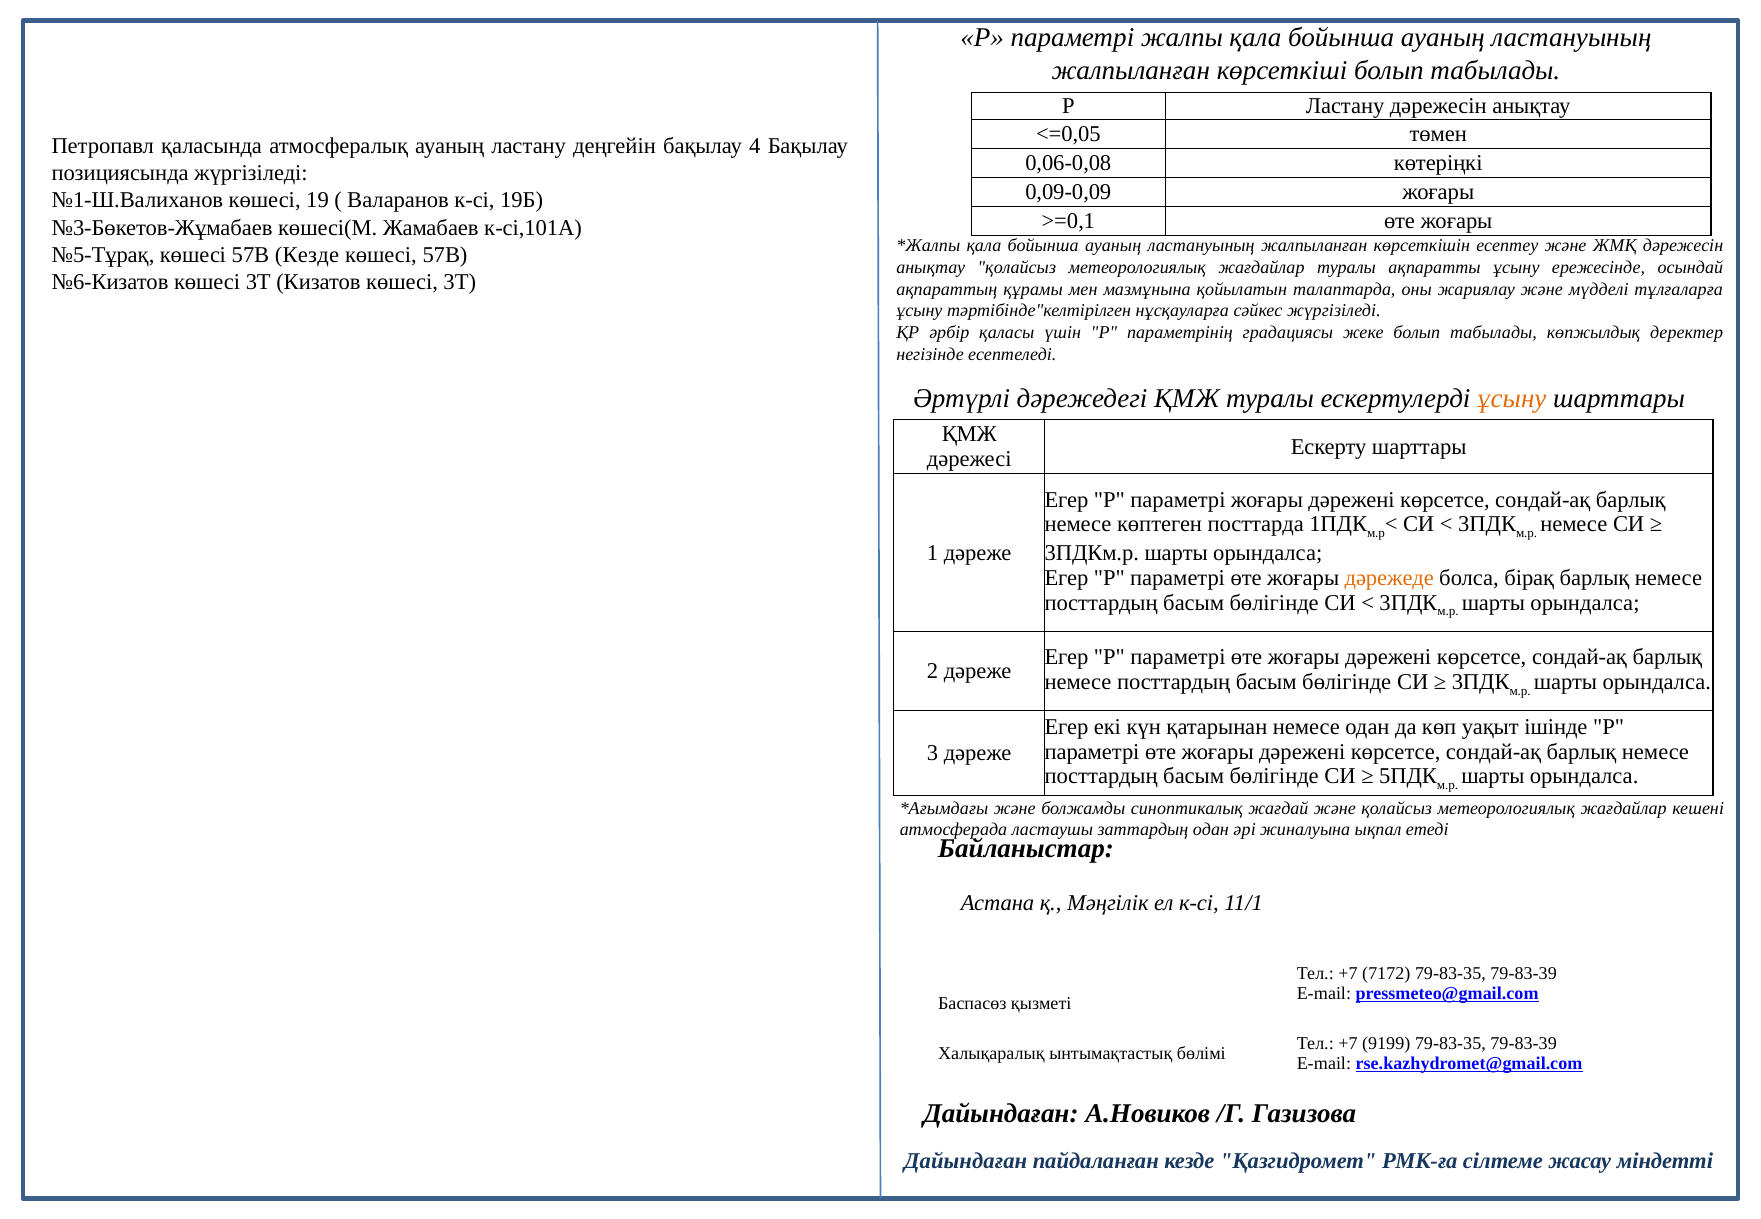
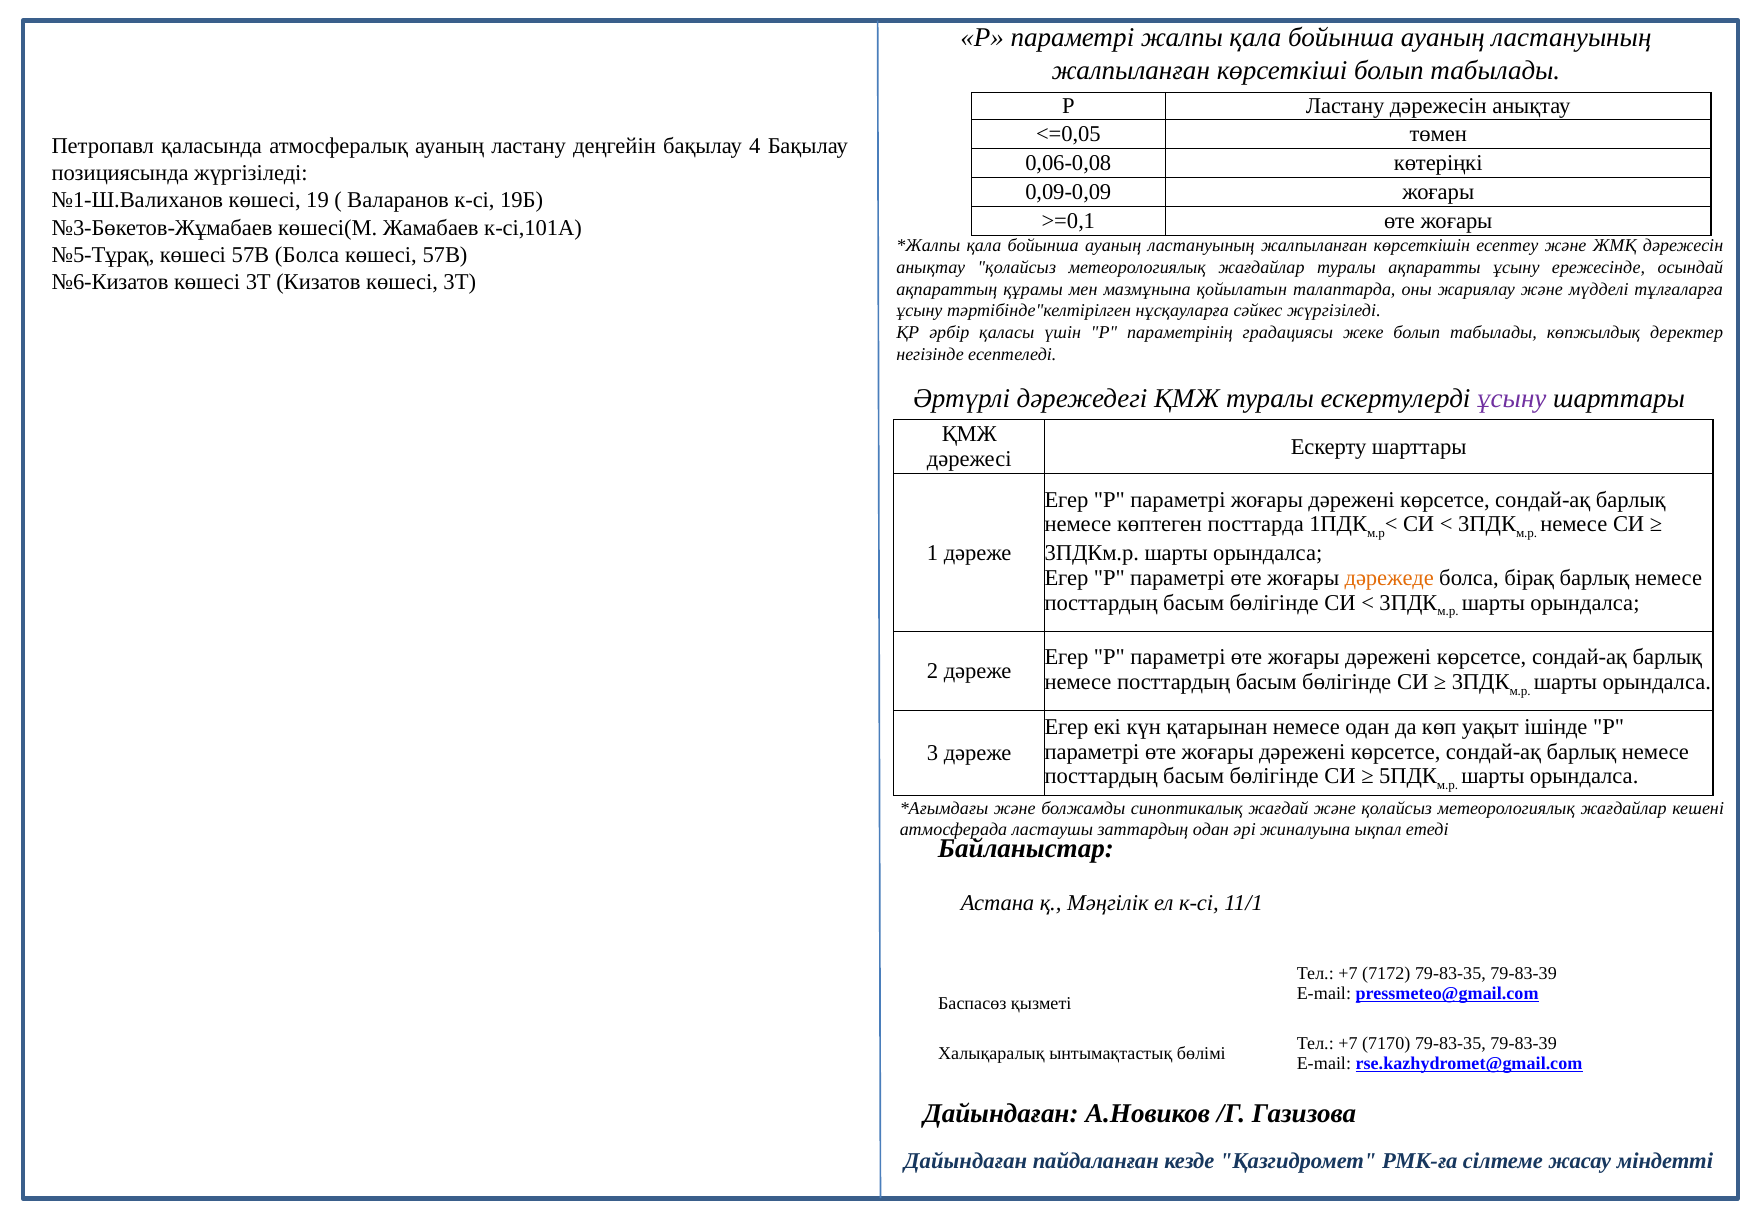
57В Кезде: Кезде -> Болса
ұсыну at (1512, 398) colour: orange -> purple
9199: 9199 -> 7170
